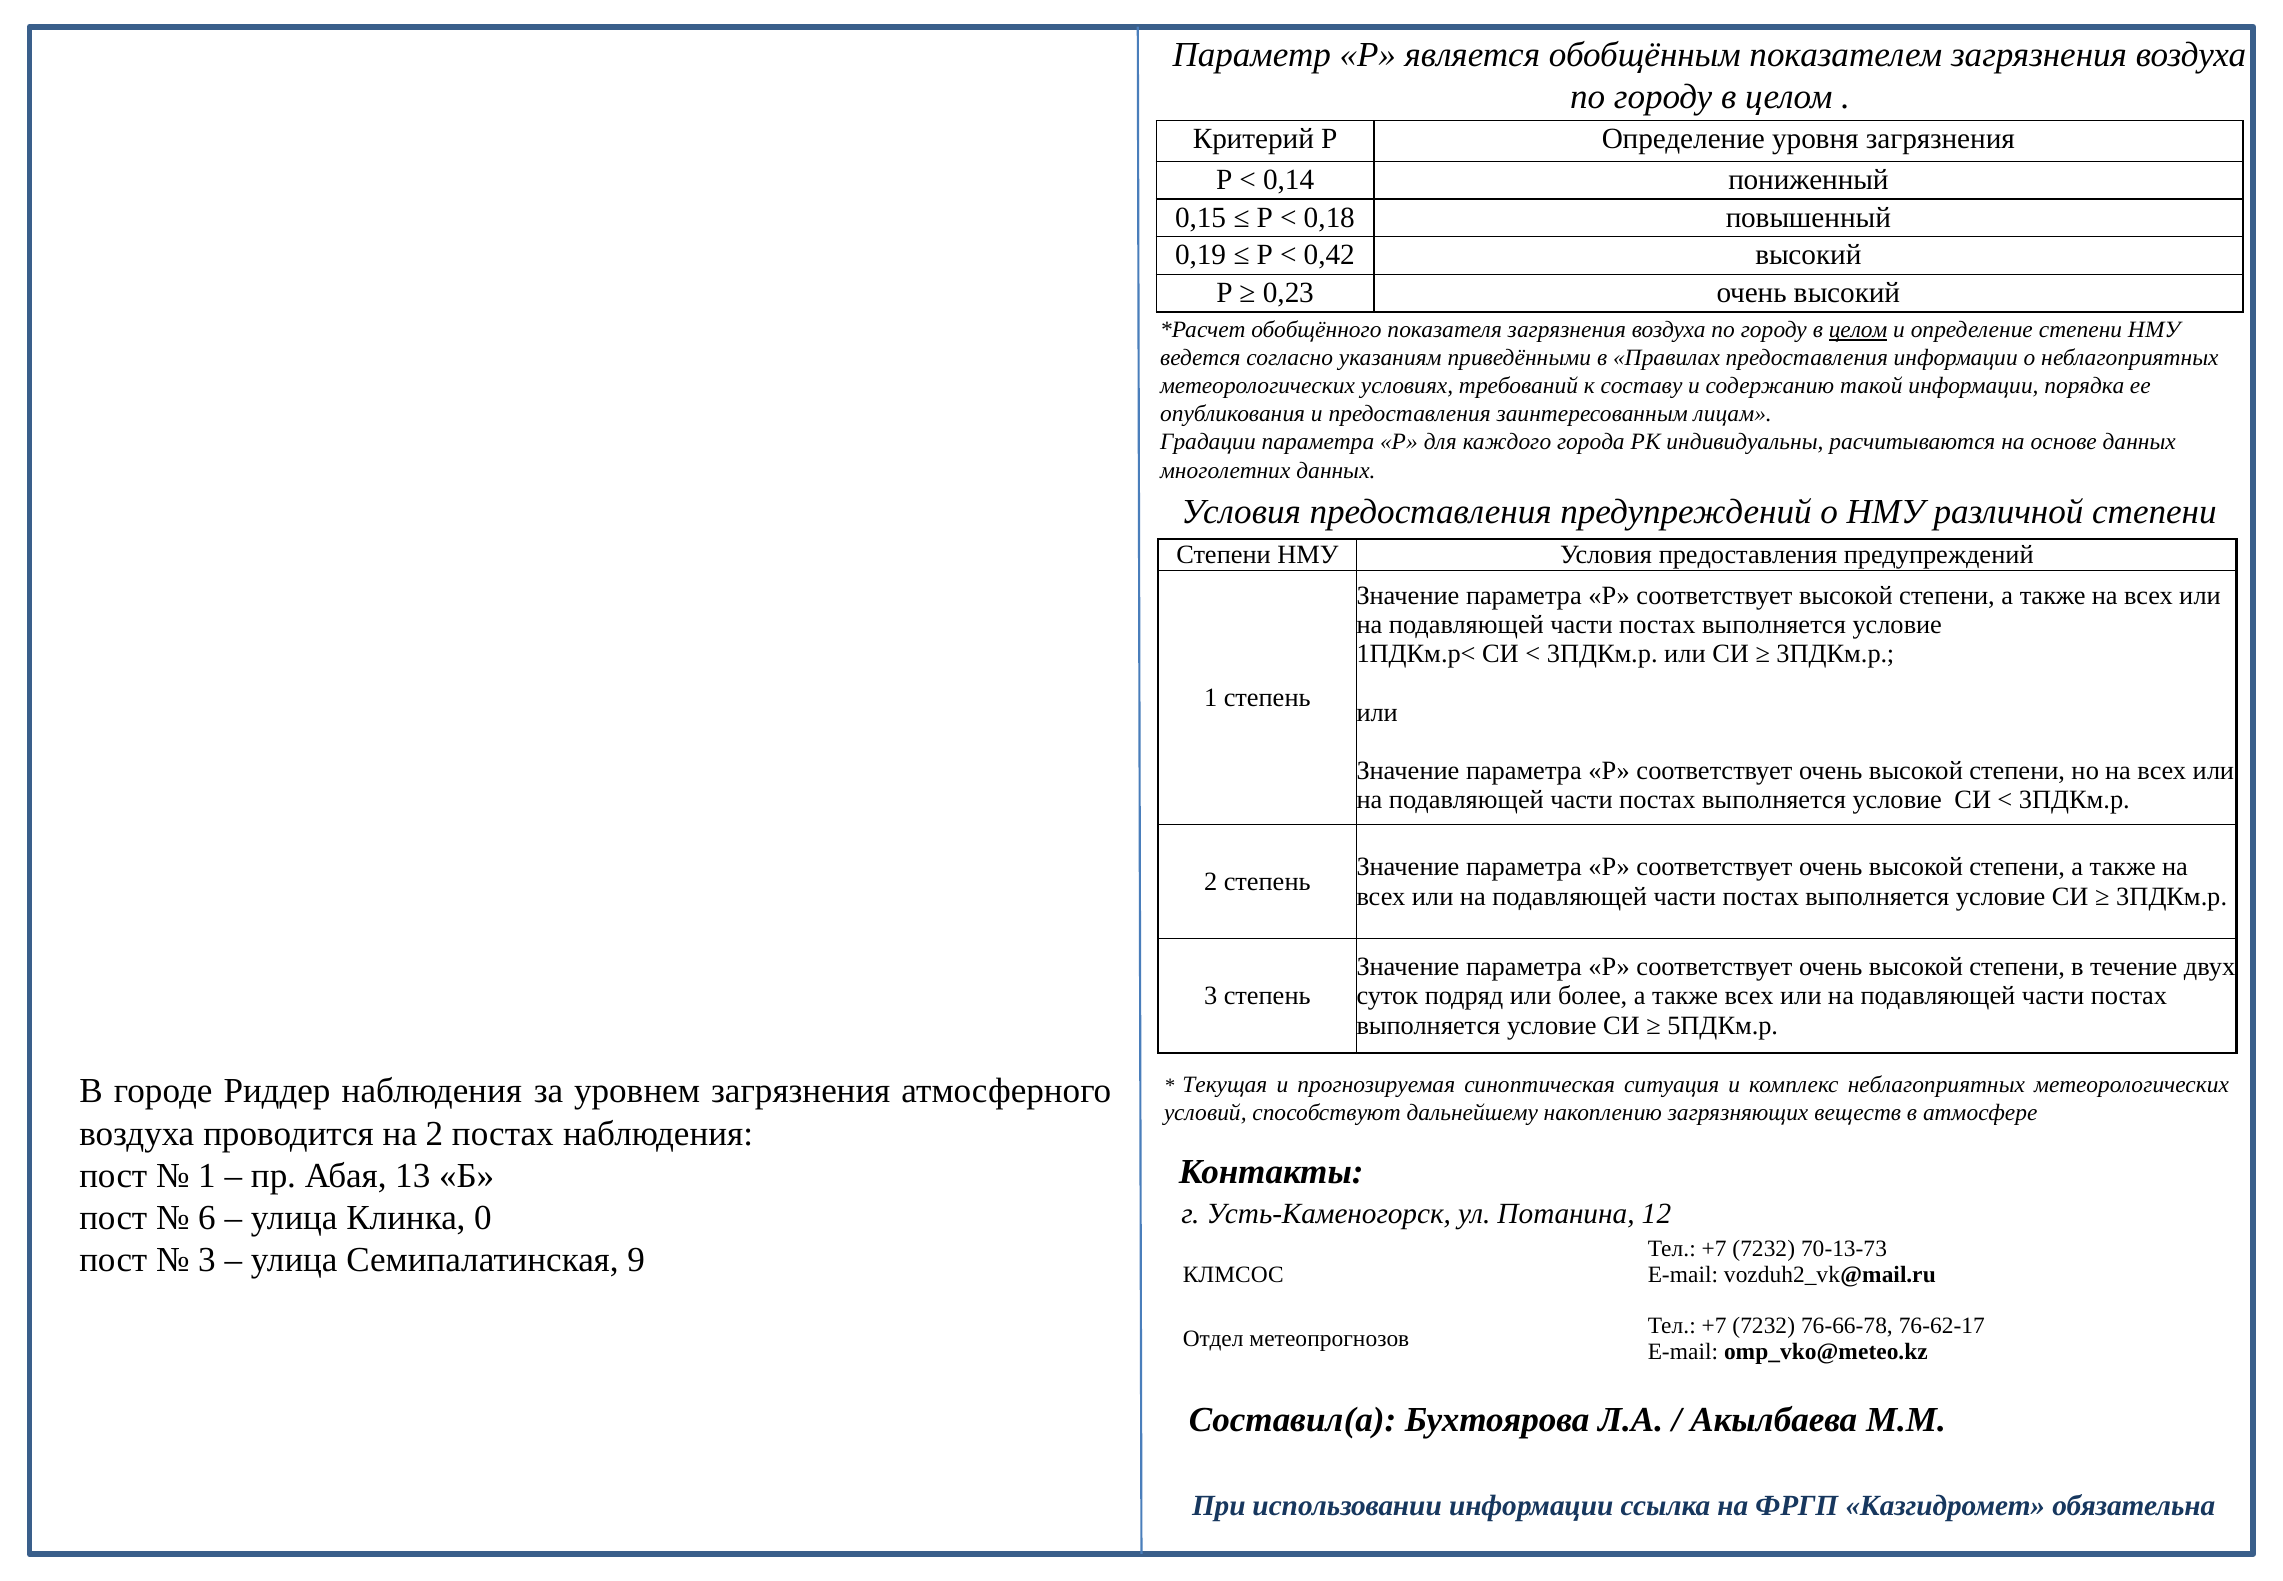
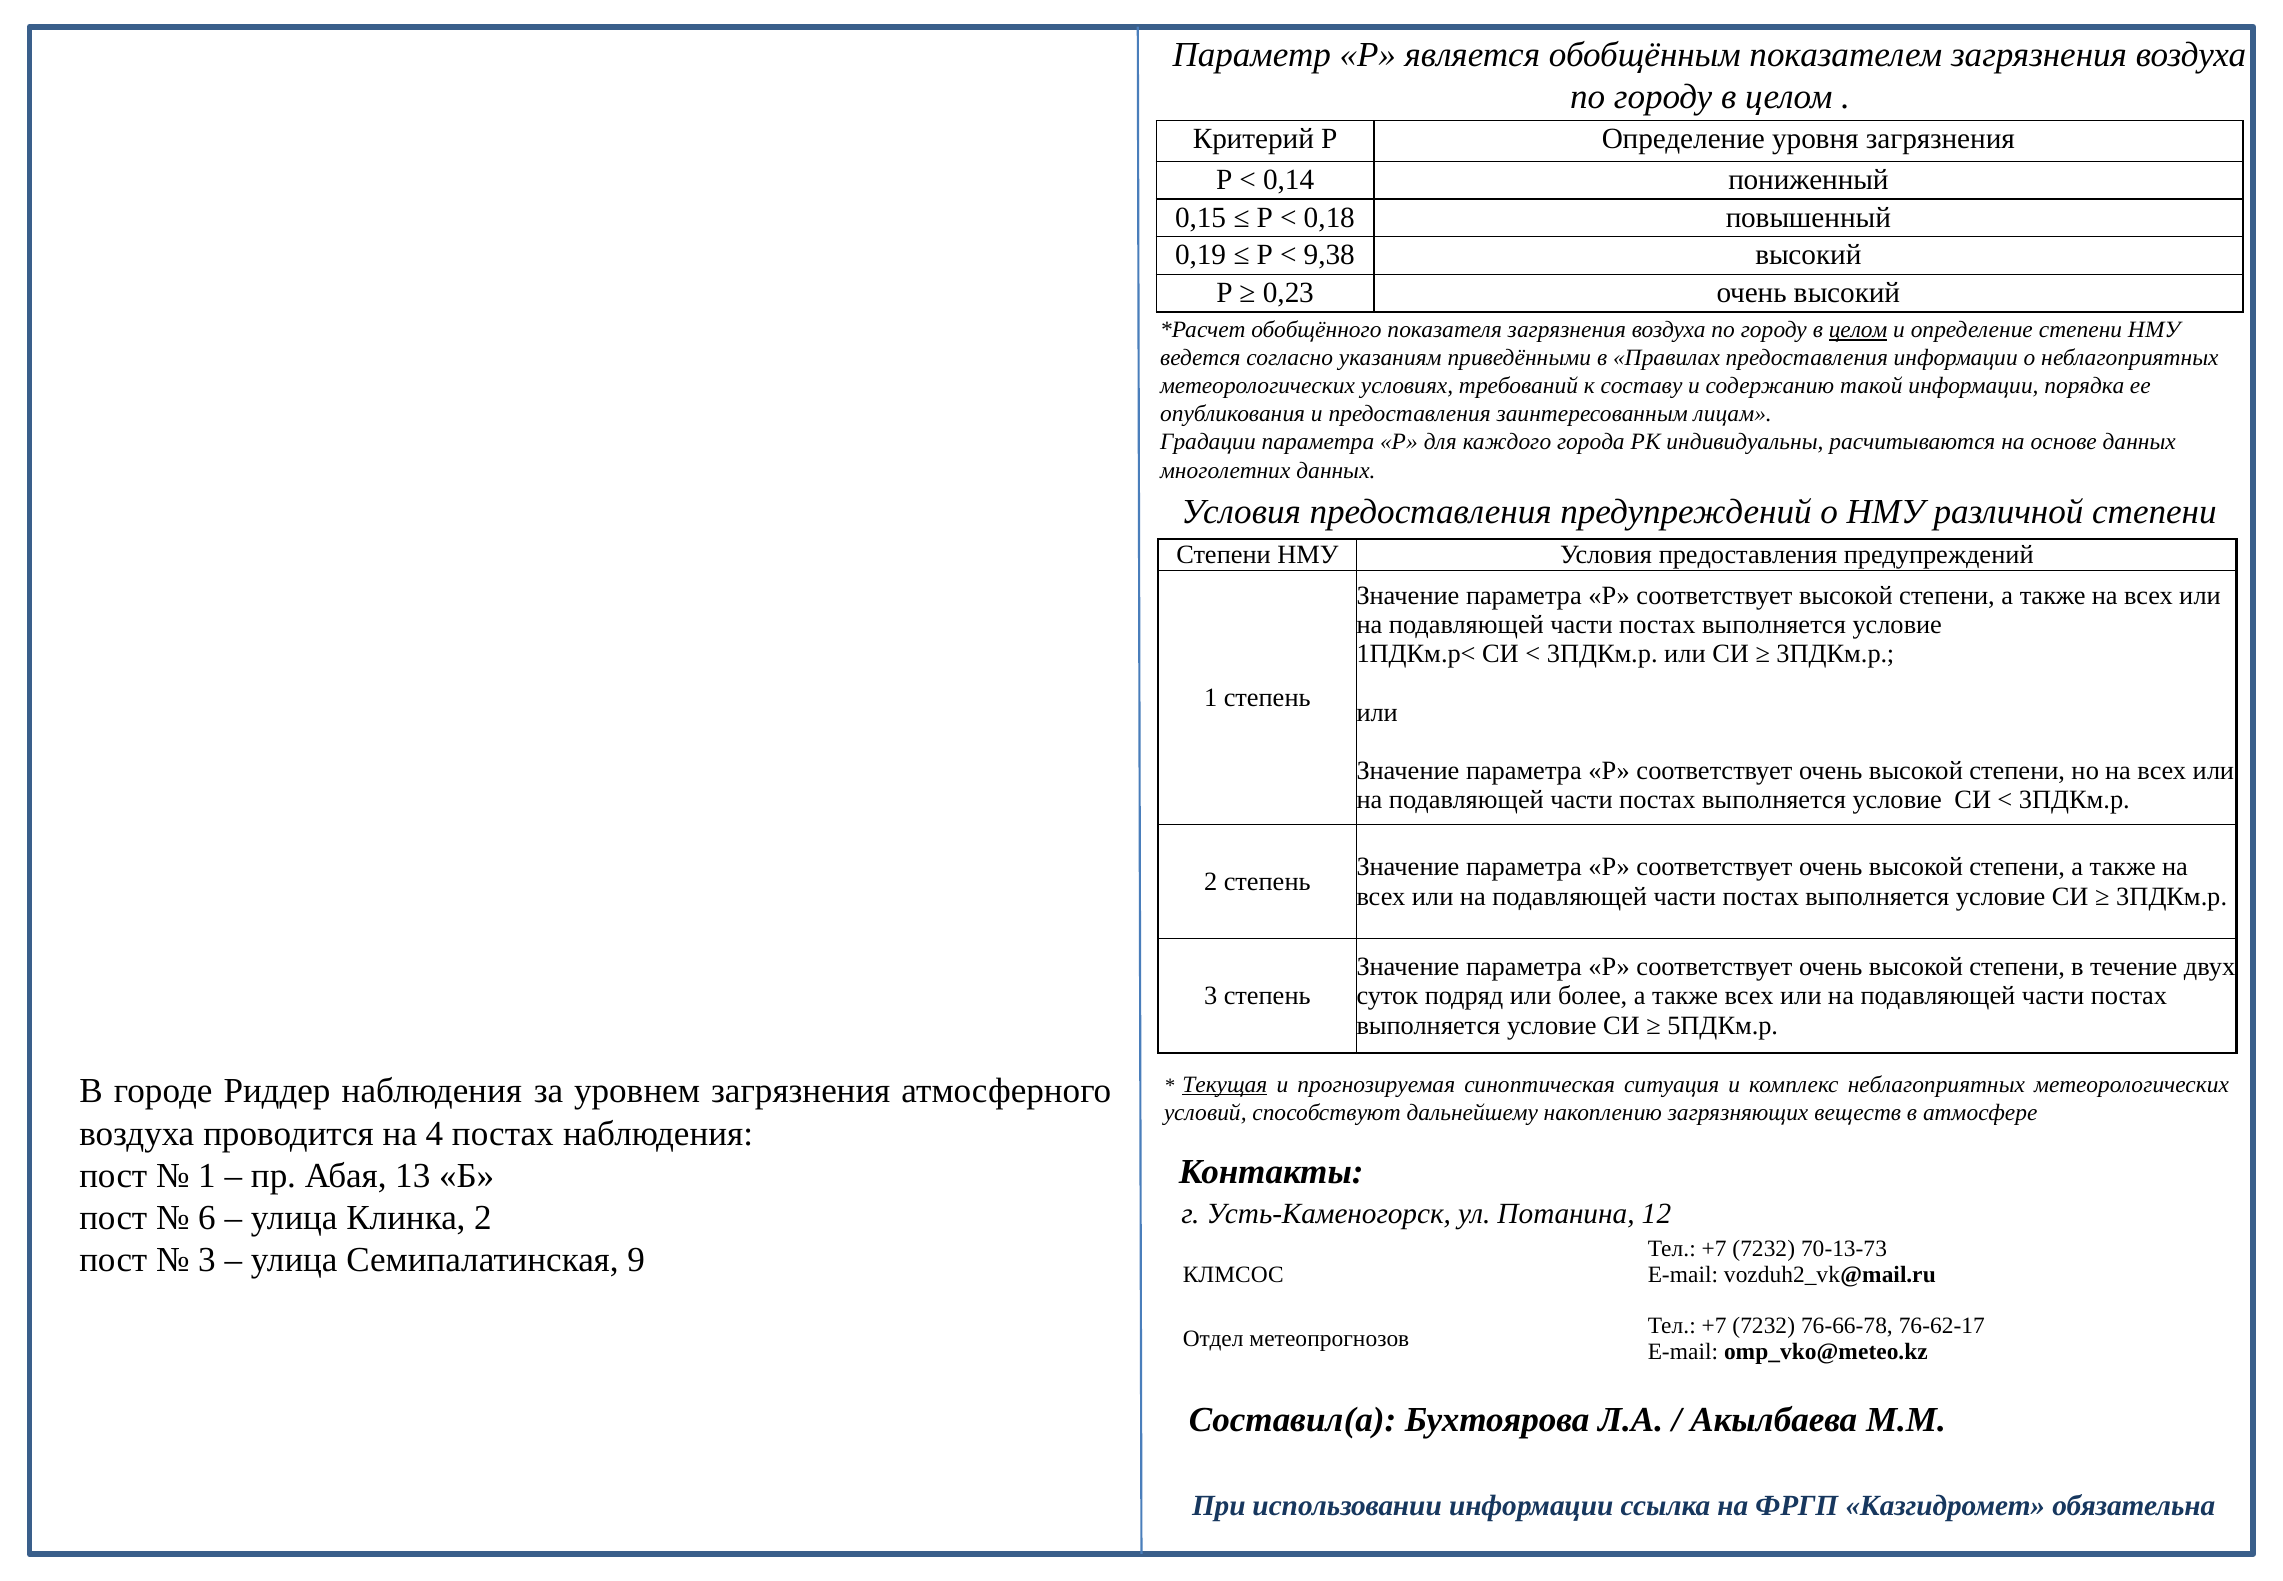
0,42: 0,42 -> 9,38
Текущая underline: none -> present
на 2: 2 -> 4
Клинка 0: 0 -> 2
